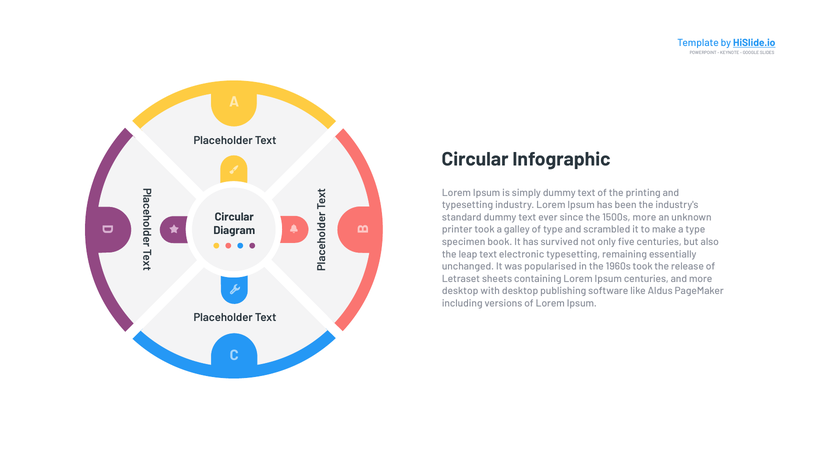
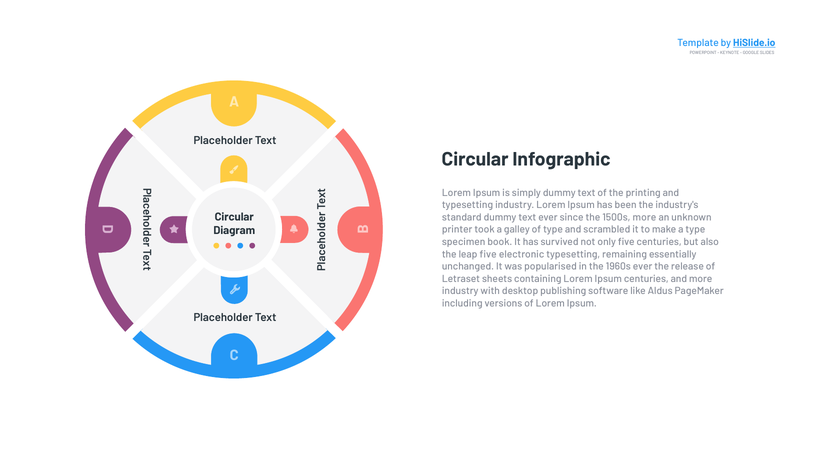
leap text: text -> five
1960s took: took -> ever
desktop at (460, 291): desktop -> industry
